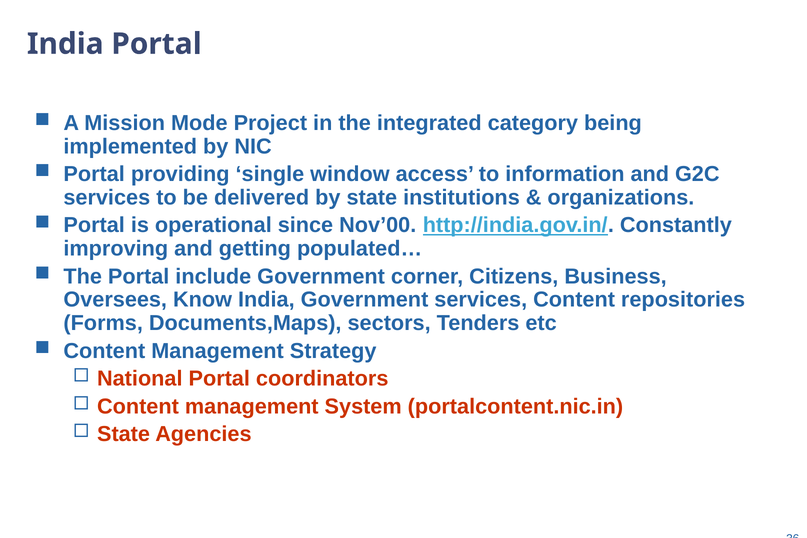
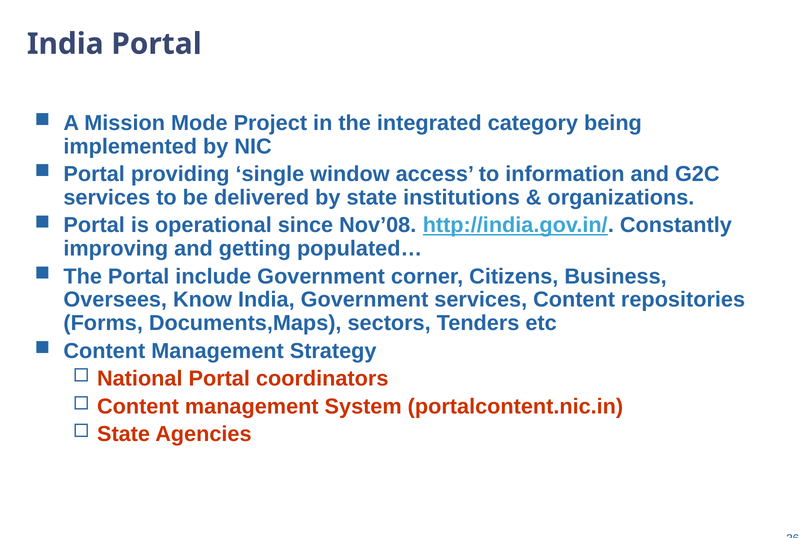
Nov’00: Nov’00 -> Nov’08
